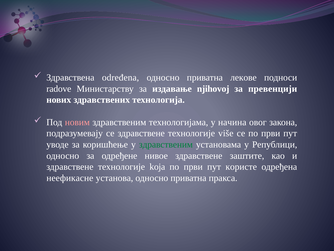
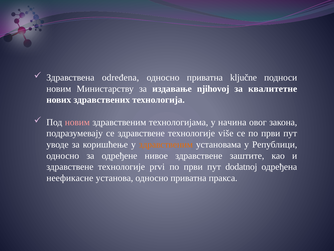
лекове: лекове -> ključne
radove at (59, 89): radove -> новим
превенцији: превенцији -> квалитетне
здравственим at (166, 144) colour: green -> orange
koja: koja -> prvi
користе: користе -> dodatnoj
